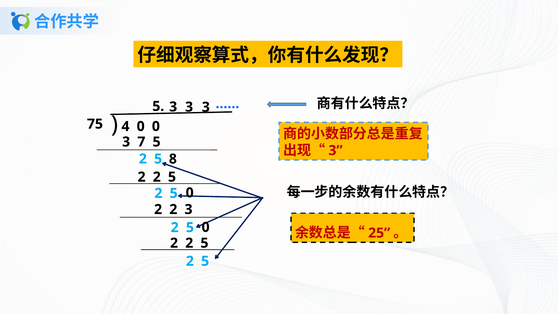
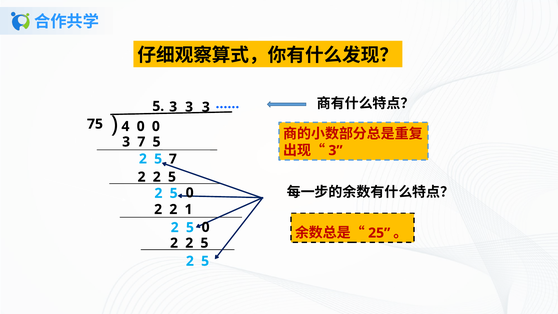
5 8: 8 -> 7
2 3: 3 -> 1
